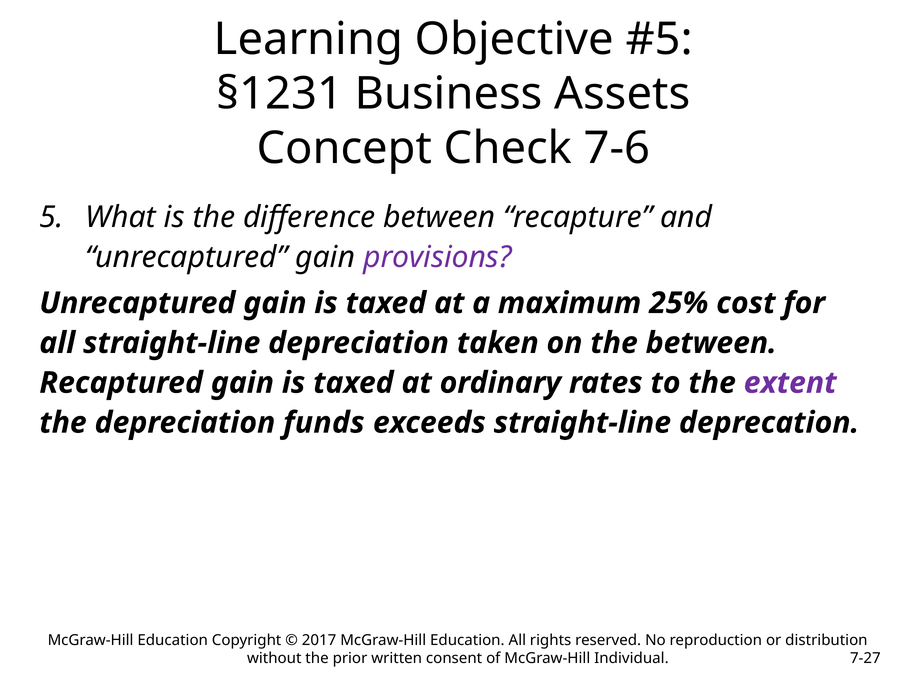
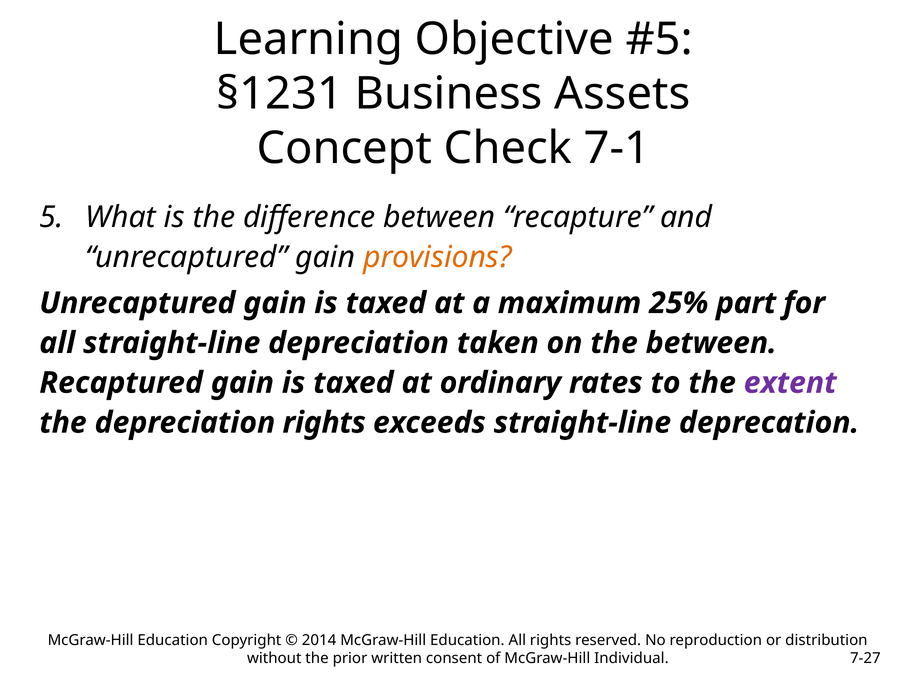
7-6: 7-6 -> 7-1
provisions colour: purple -> orange
cost: cost -> part
depreciation funds: funds -> rights
2017: 2017 -> 2014
